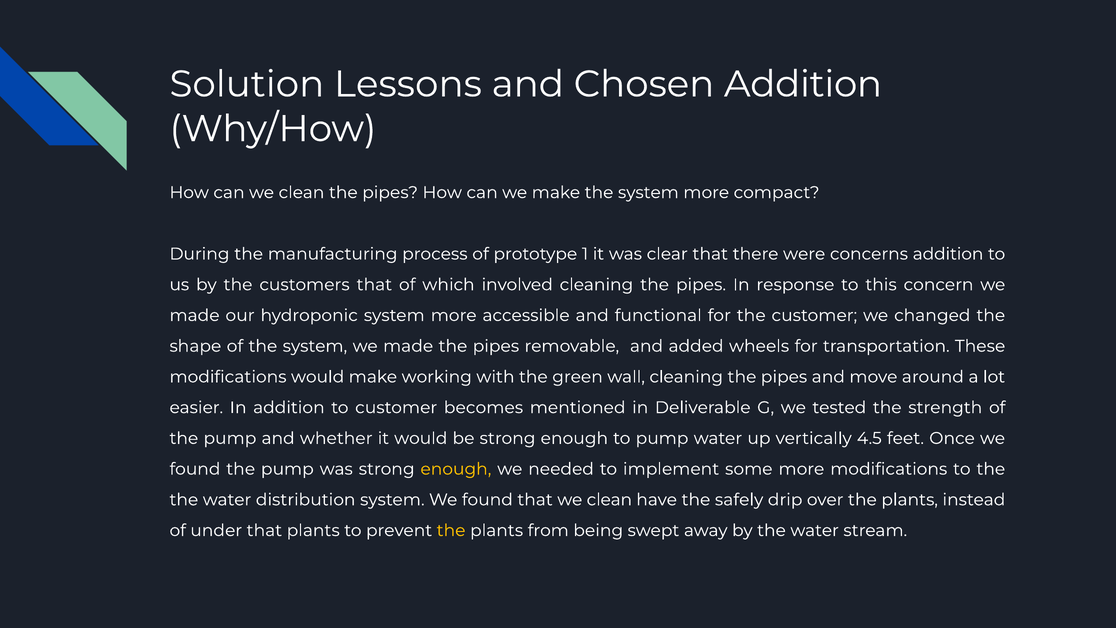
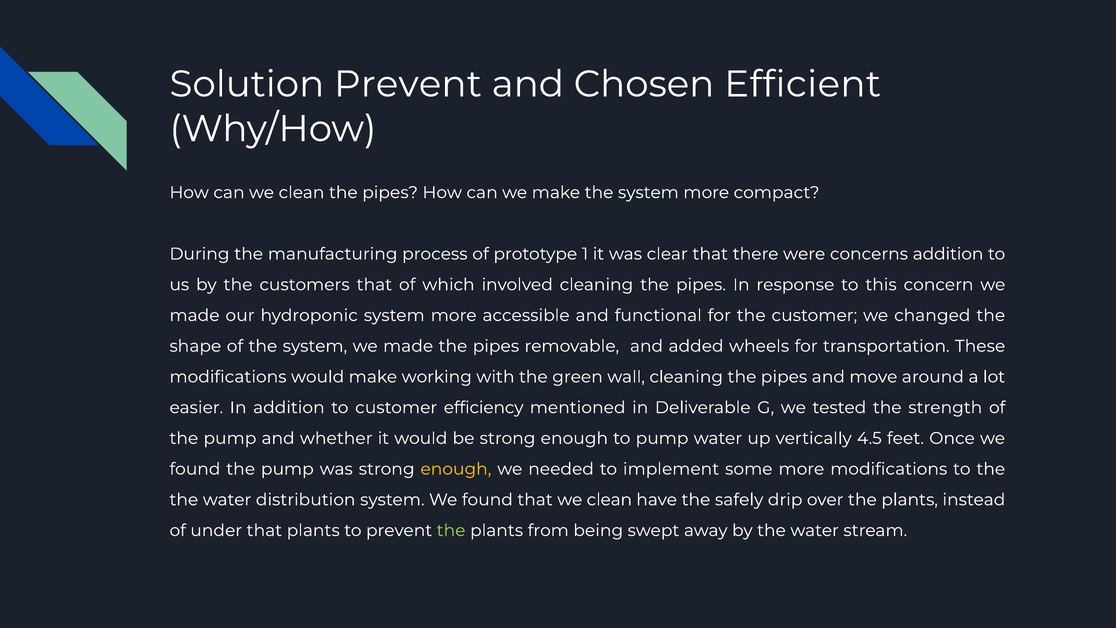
Solution Lessons: Lessons -> Prevent
Chosen Addition: Addition -> Efficient
becomes: becomes -> efficiency
the at (451, 530) colour: yellow -> light green
